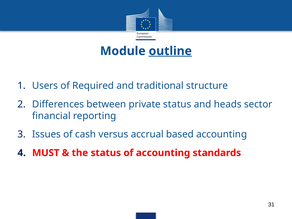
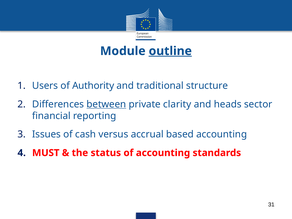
Required: Required -> Authority
between underline: none -> present
private status: status -> clarity
